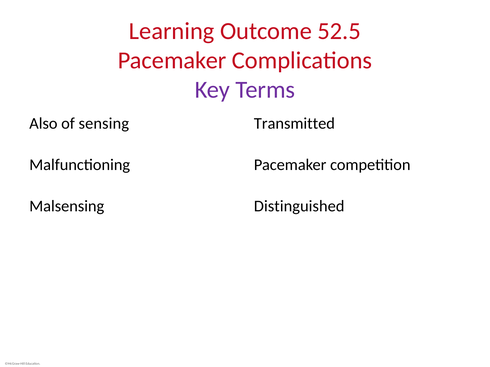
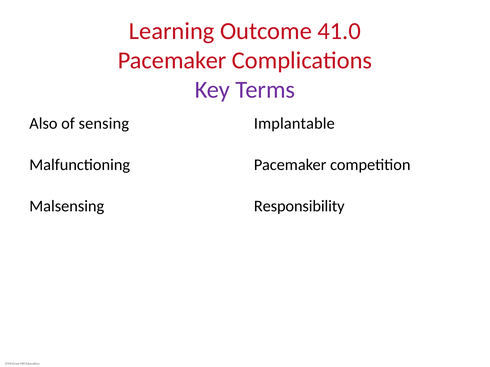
52.5: 52.5 -> 41.0
Transmitted: Transmitted -> Implantable
Distinguished: Distinguished -> Responsibility
